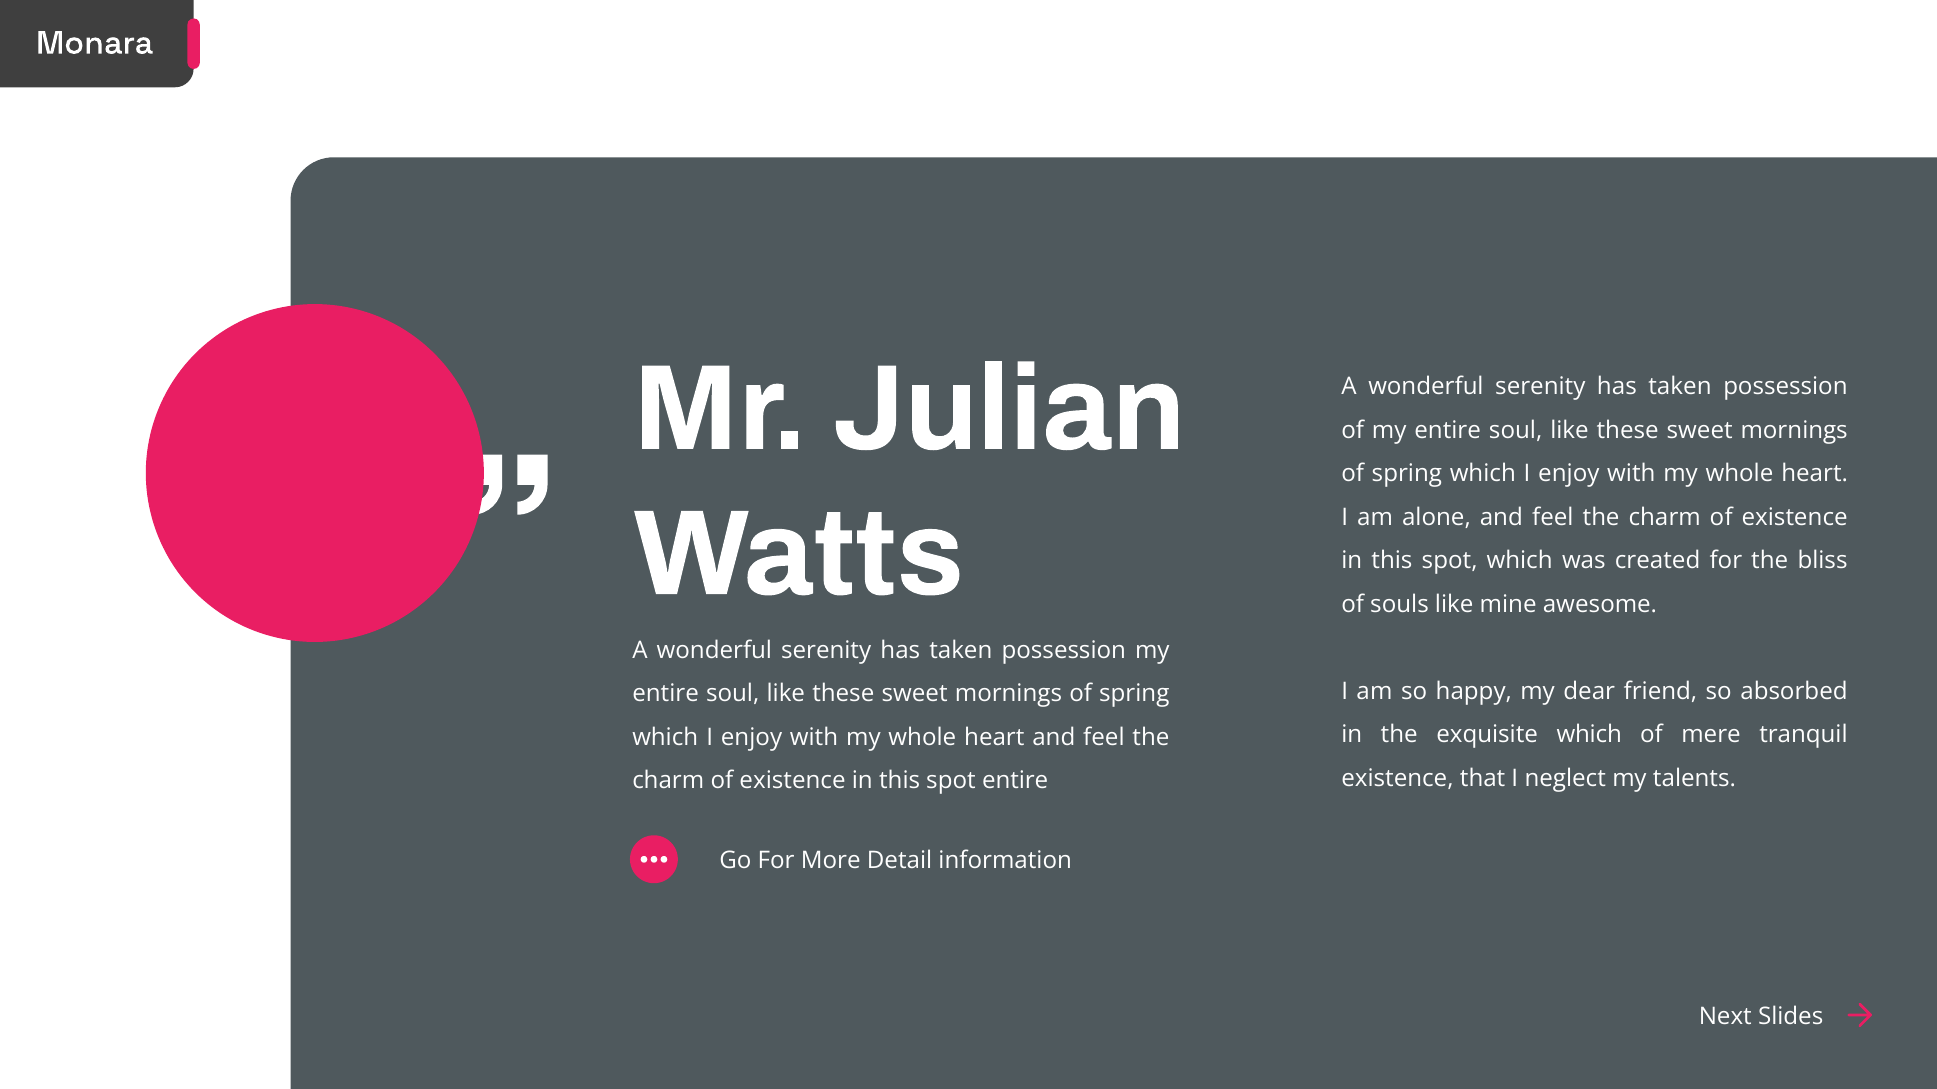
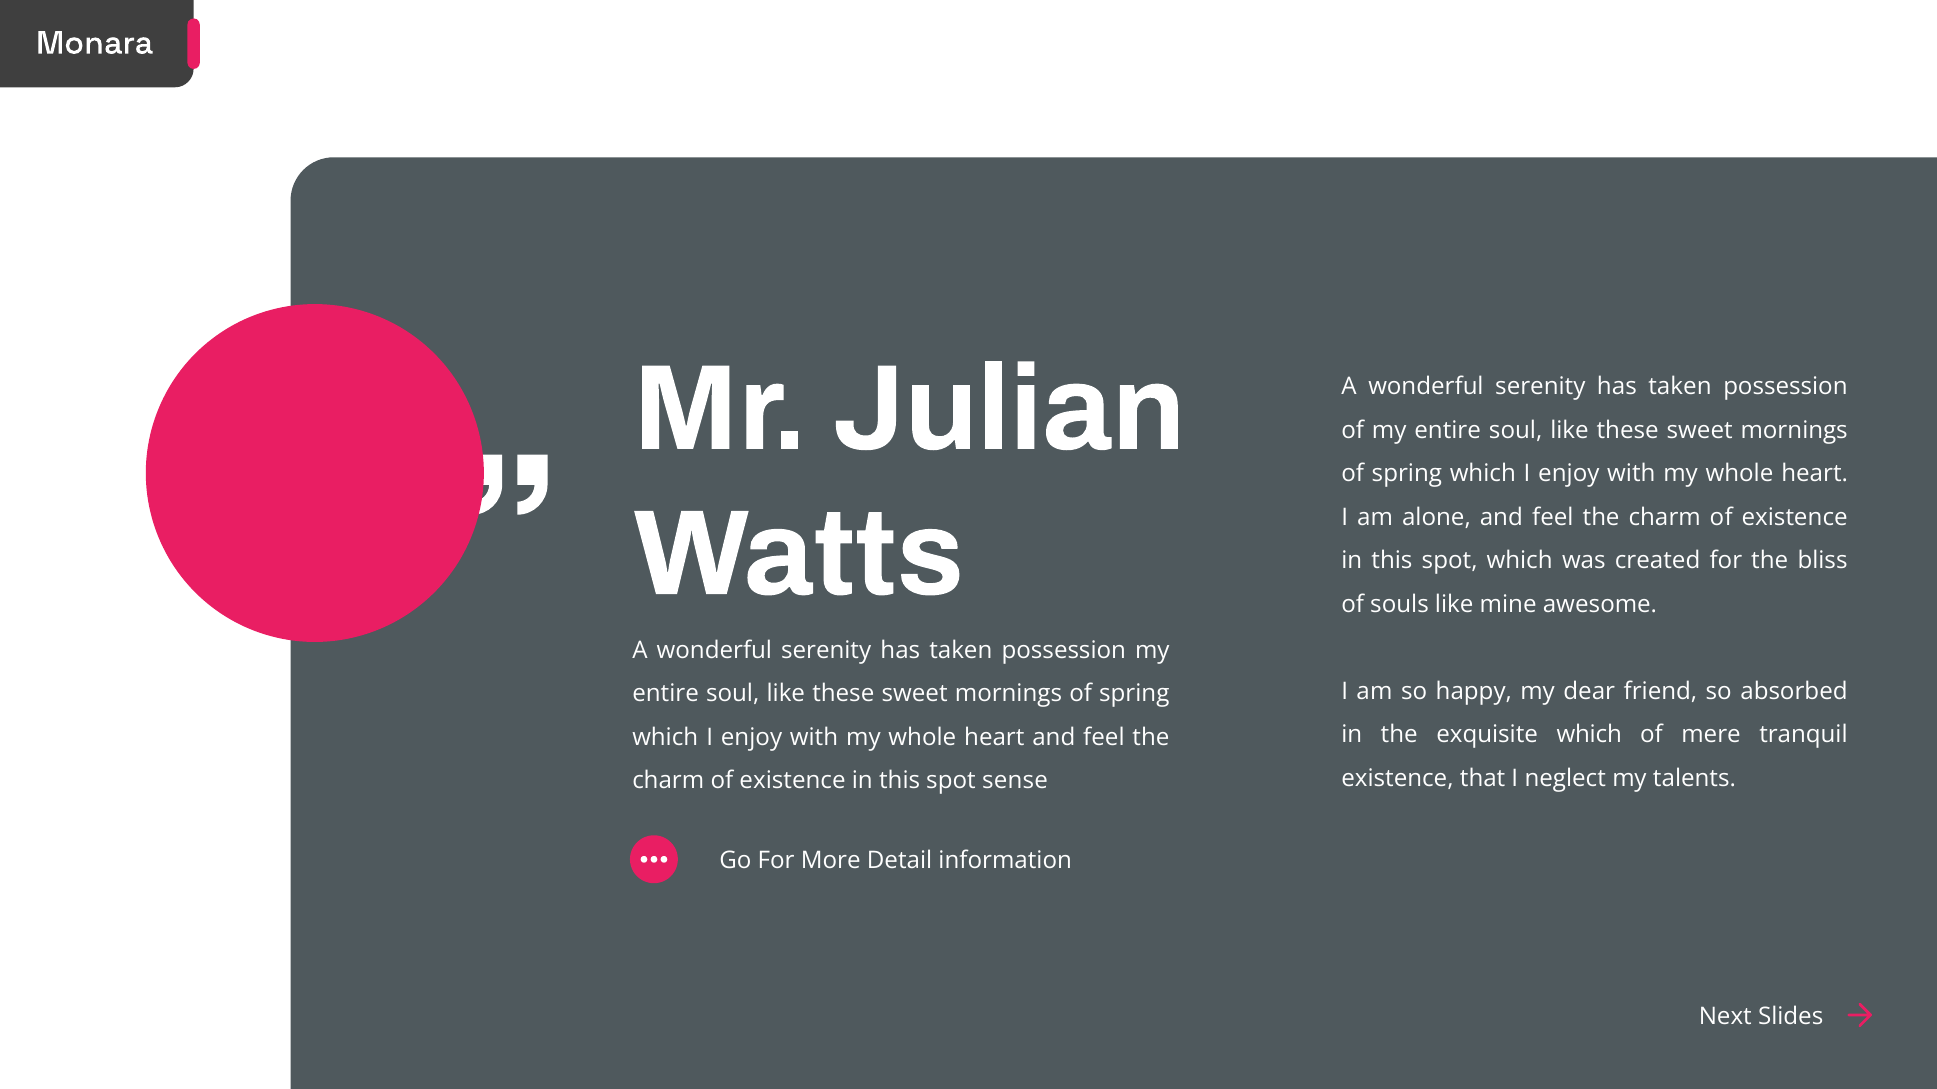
spot entire: entire -> sense
